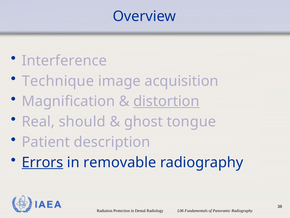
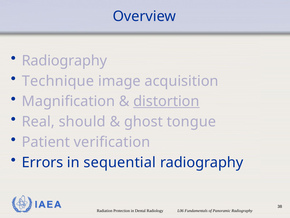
Interference at (64, 61): Interference -> Radiography
description: description -> verification
Errors underline: present -> none
removable: removable -> sequential
